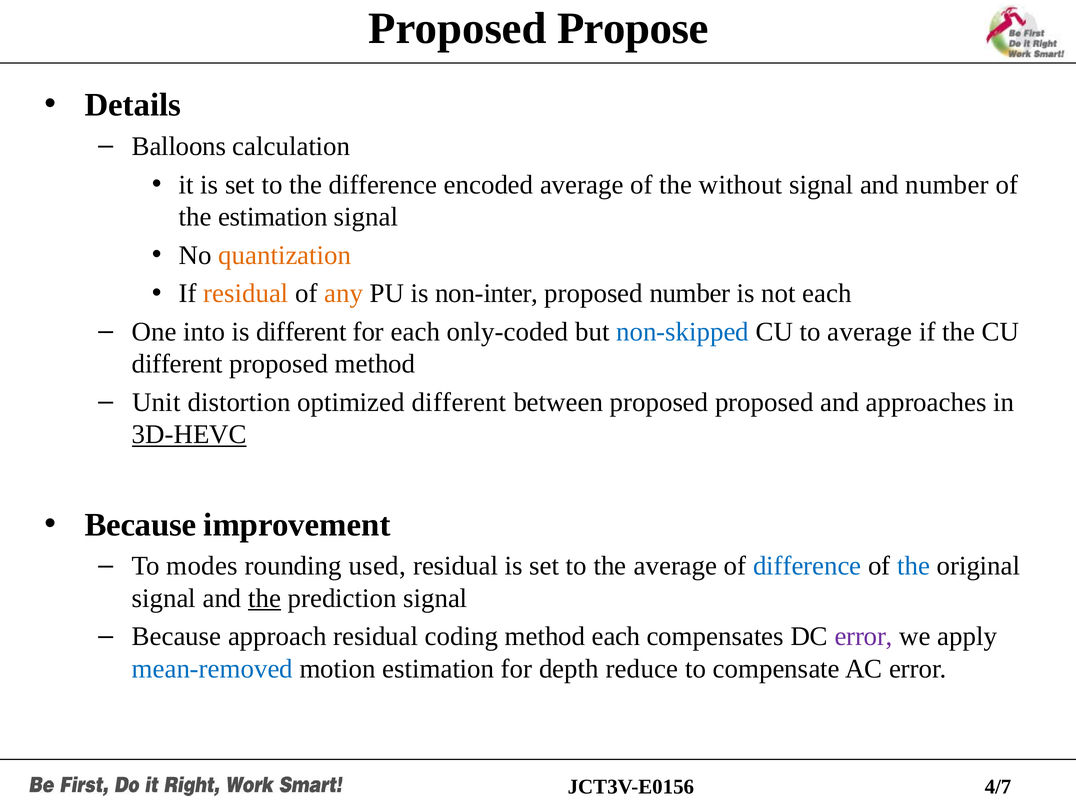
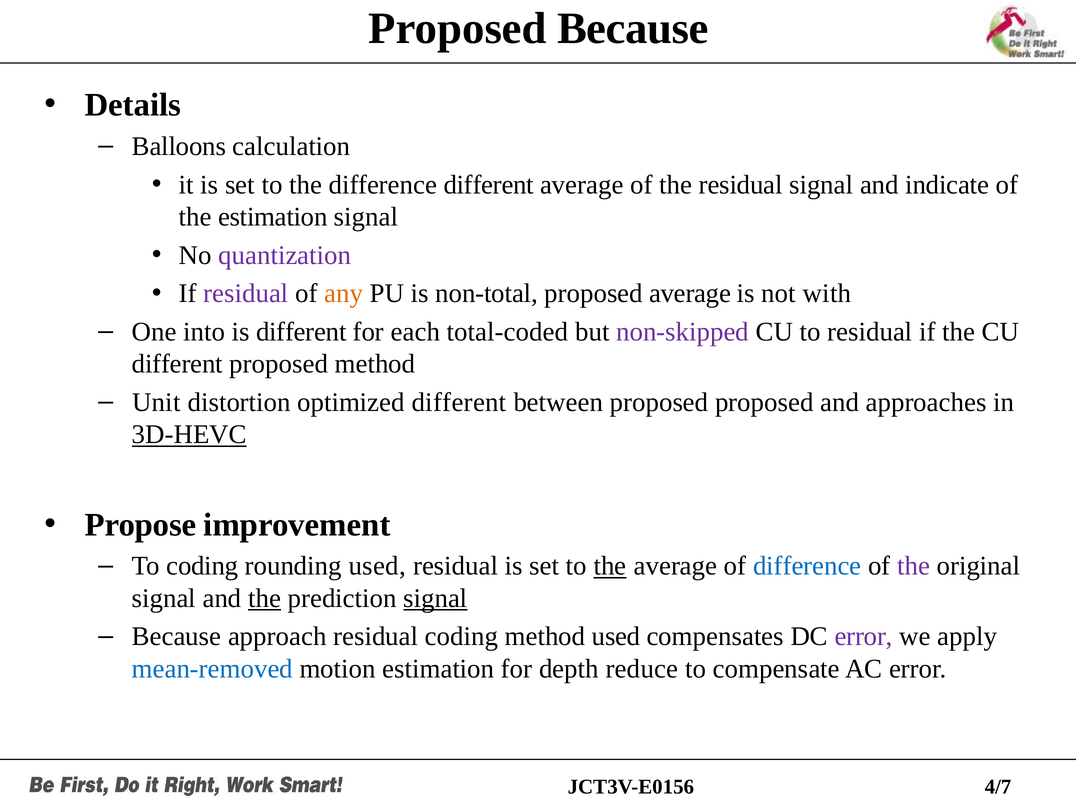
Proposed Propose: Propose -> Because
difference encoded: encoded -> different
the without: without -> residual
and number: number -> indicate
quantization colour: orange -> purple
residual at (246, 294) colour: orange -> purple
non-inter: non-inter -> non-total
proposed number: number -> average
not each: each -> with
only-coded: only-coded -> total-coded
non-skipped colour: blue -> purple
to average: average -> residual
Because at (140, 525): Because -> Propose
To modes: modes -> coding
the at (610, 566) underline: none -> present
the at (914, 566) colour: blue -> purple
signal at (435, 598) underline: none -> present
method each: each -> used
